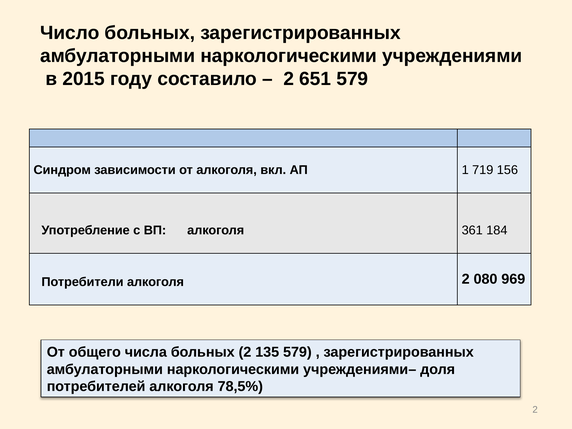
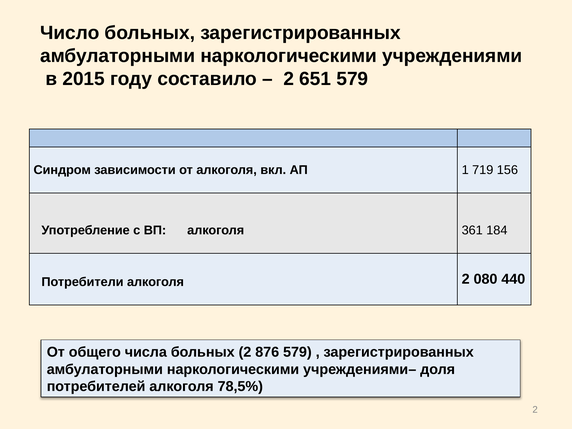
969: 969 -> 440
135: 135 -> 876
